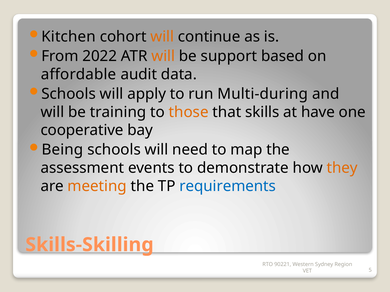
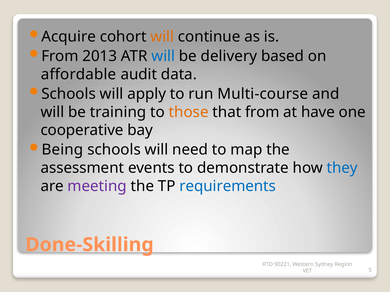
Kitchen: Kitchen -> Acquire
2022: 2022 -> 2013
will at (163, 56) colour: orange -> blue
support: support -> delivery
Multi-during: Multi-during -> Multi-course
that skills: skills -> from
they colour: orange -> blue
meeting colour: orange -> purple
Skills-Skilling: Skills-Skilling -> Done-Skilling
